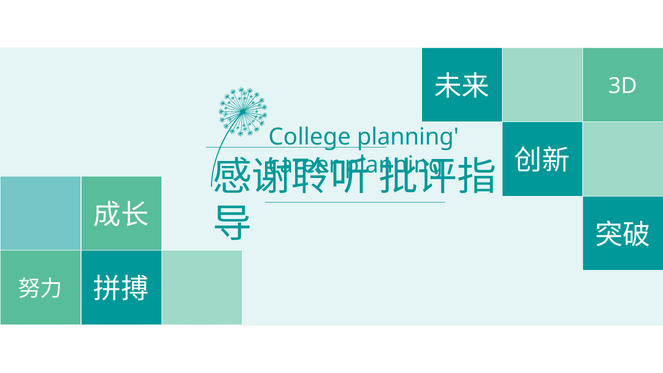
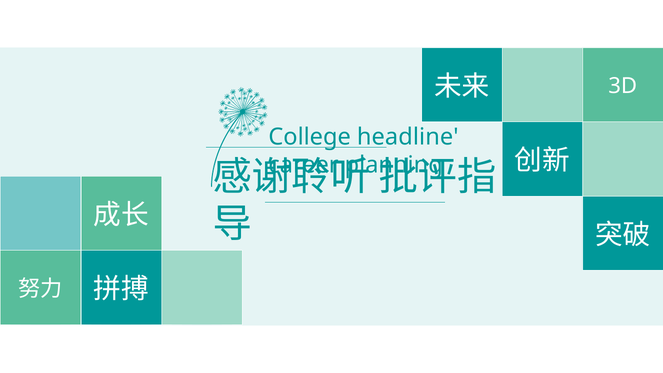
College planning: planning -> headline
